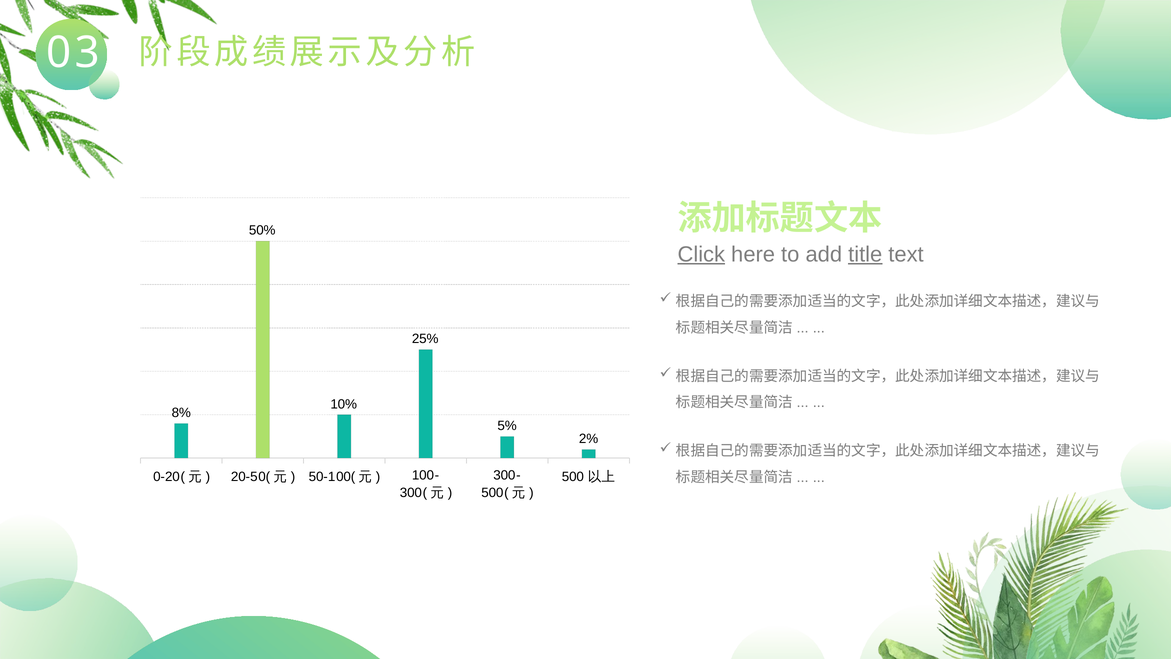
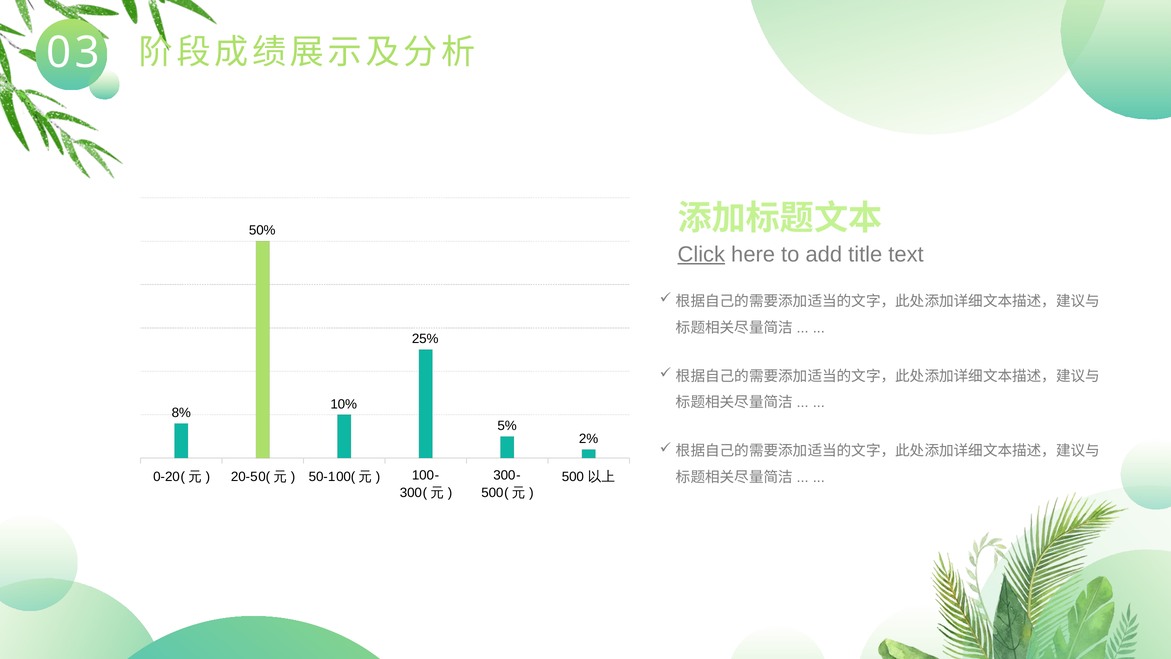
title underline: present -> none
